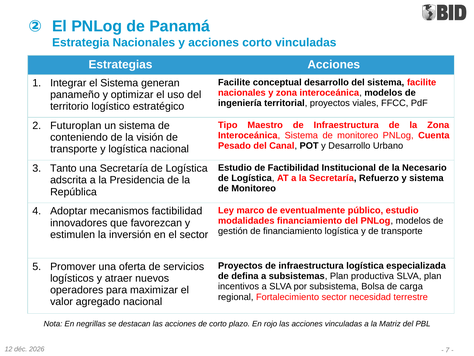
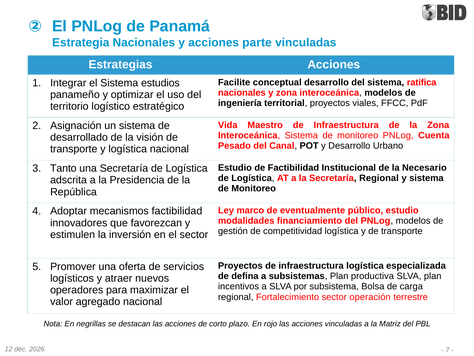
acciones corto: corto -> parte
sistema facilite: facilite -> ratifica
generan: generan -> estudios
Tipo: Tipo -> Vida
Futuroplan: Futuroplan -> Asignación
conteniendo: conteniendo -> desarrollado
Secretaría Refuerzo: Refuerzo -> Regional
de financiamiento: financiamiento -> competitividad
necesidad: necesidad -> operación
